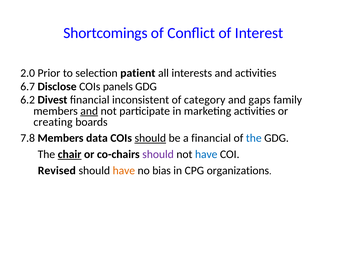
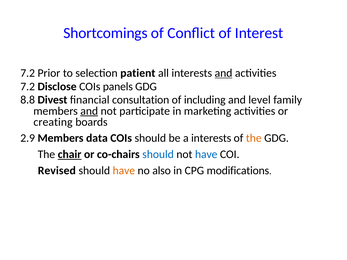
2.0 at (28, 73): 2.0 -> 7.2
and at (224, 73) underline: none -> present
6.7 at (28, 87): 6.7 -> 7.2
6.2: 6.2 -> 8.8
inconsistent: inconsistent -> consultation
category: category -> including
gaps: gaps -> level
7.8: 7.8 -> 2.9
should at (150, 138) underline: present -> none
a financial: financial -> interests
the at (254, 138) colour: blue -> orange
should at (158, 154) colour: purple -> blue
bias: bias -> also
organizations: organizations -> modifications
